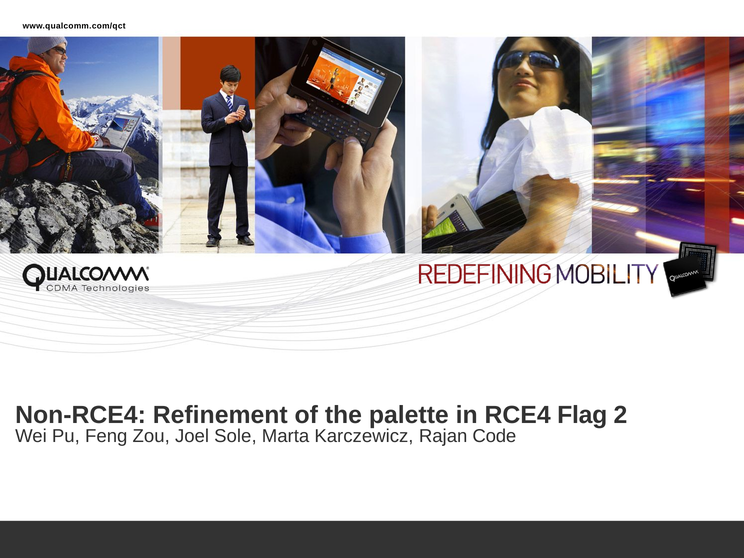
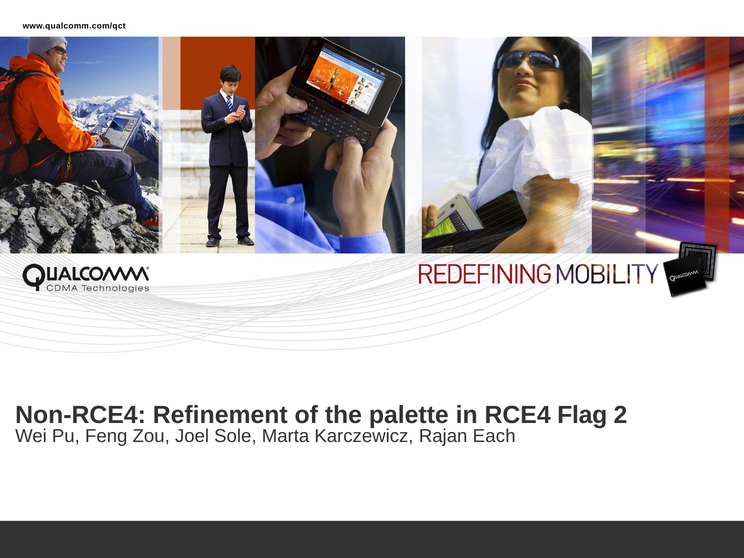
Code: Code -> Each
